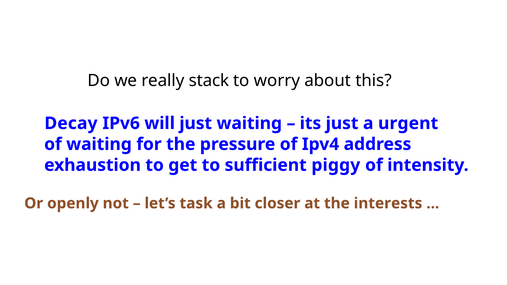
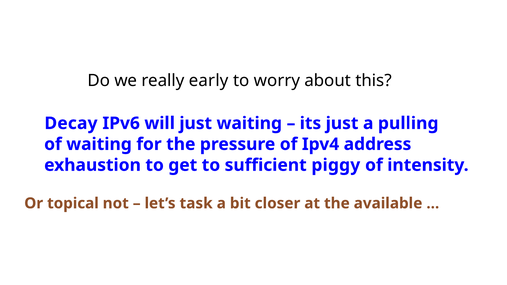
stack: stack -> early
urgent: urgent -> pulling
openly: openly -> topical
interests: interests -> available
